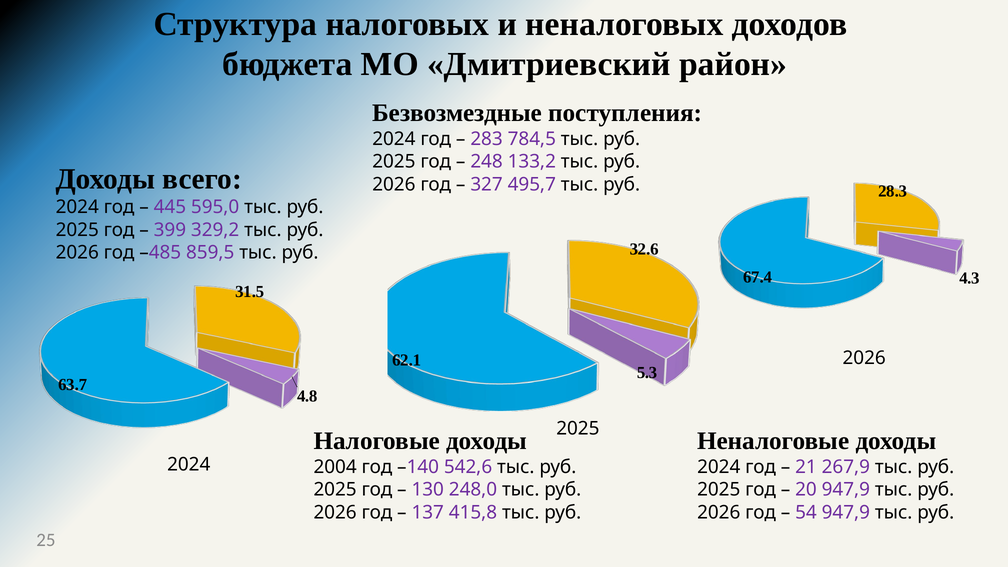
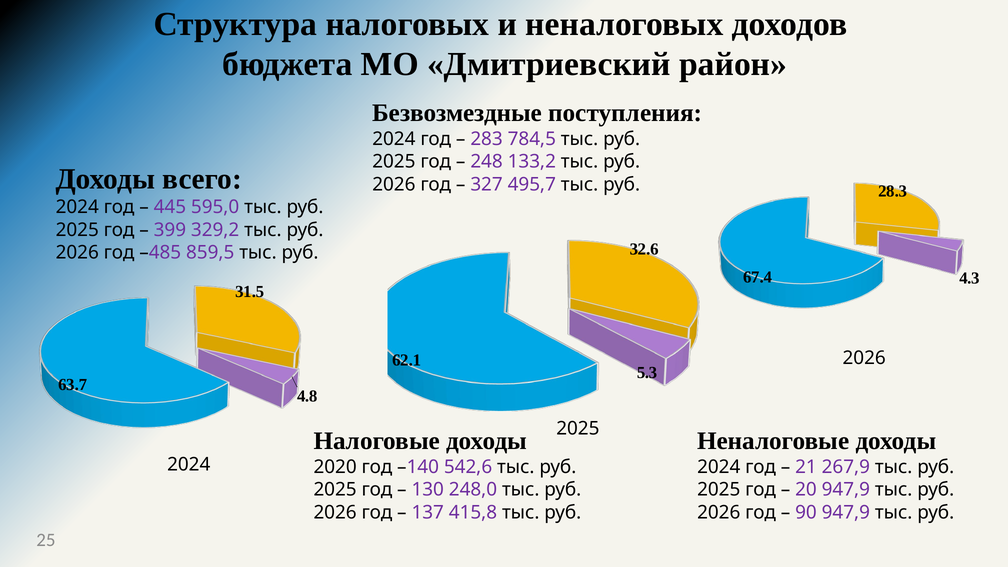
2004: 2004 -> 2020
54: 54 -> 90
